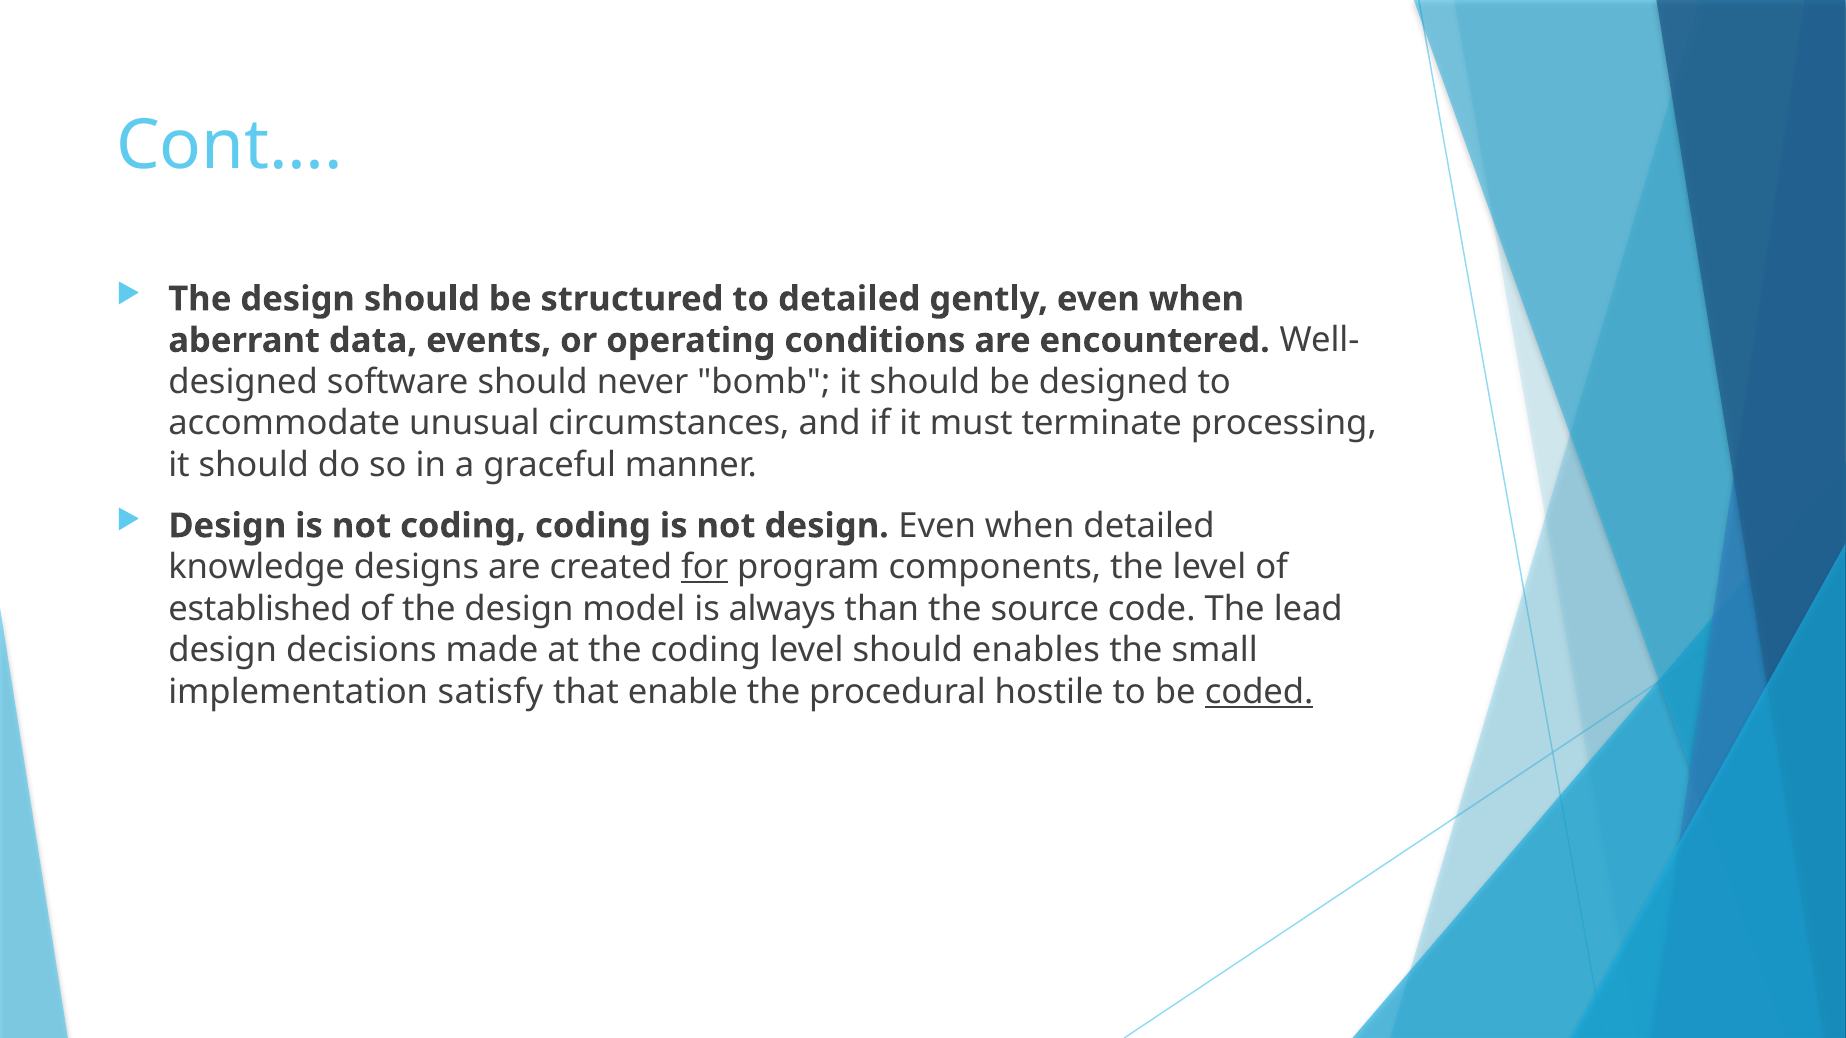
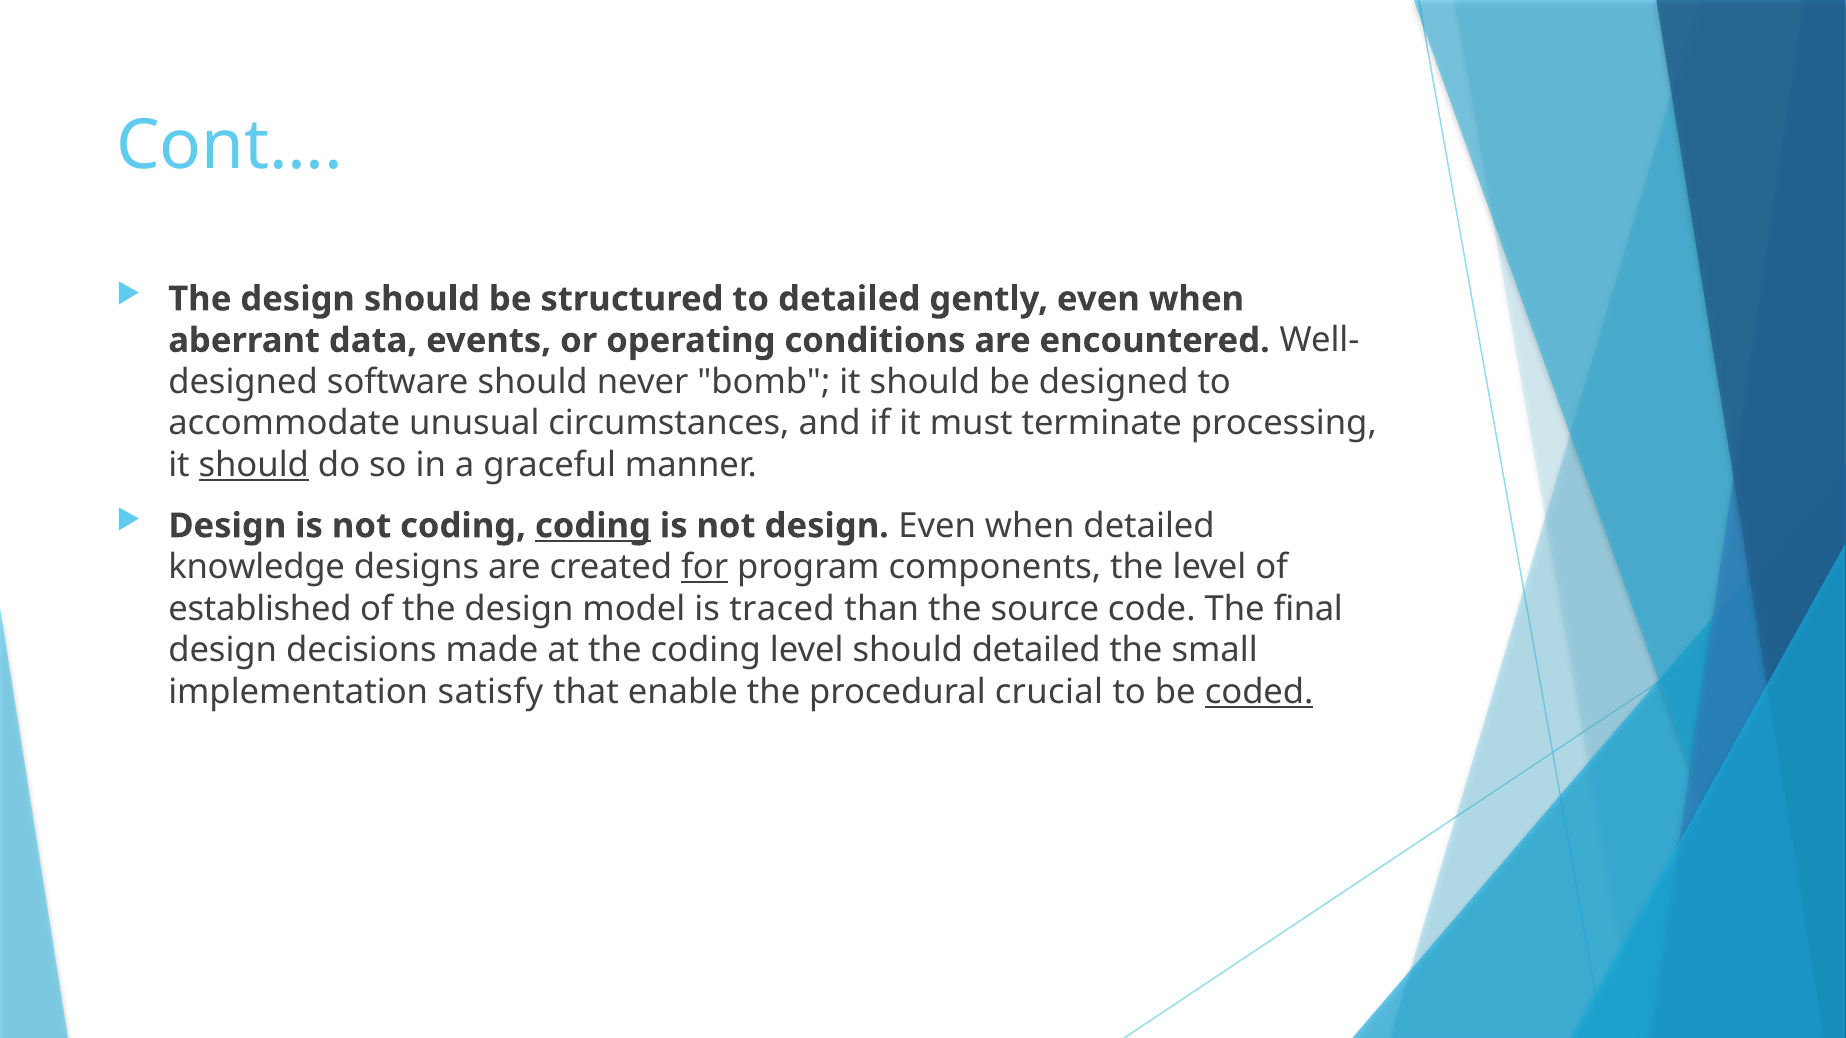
should at (254, 465) underline: none -> present
coding at (593, 526) underline: none -> present
always: always -> traced
lead: lead -> final
should enables: enables -> detailed
hostile: hostile -> crucial
